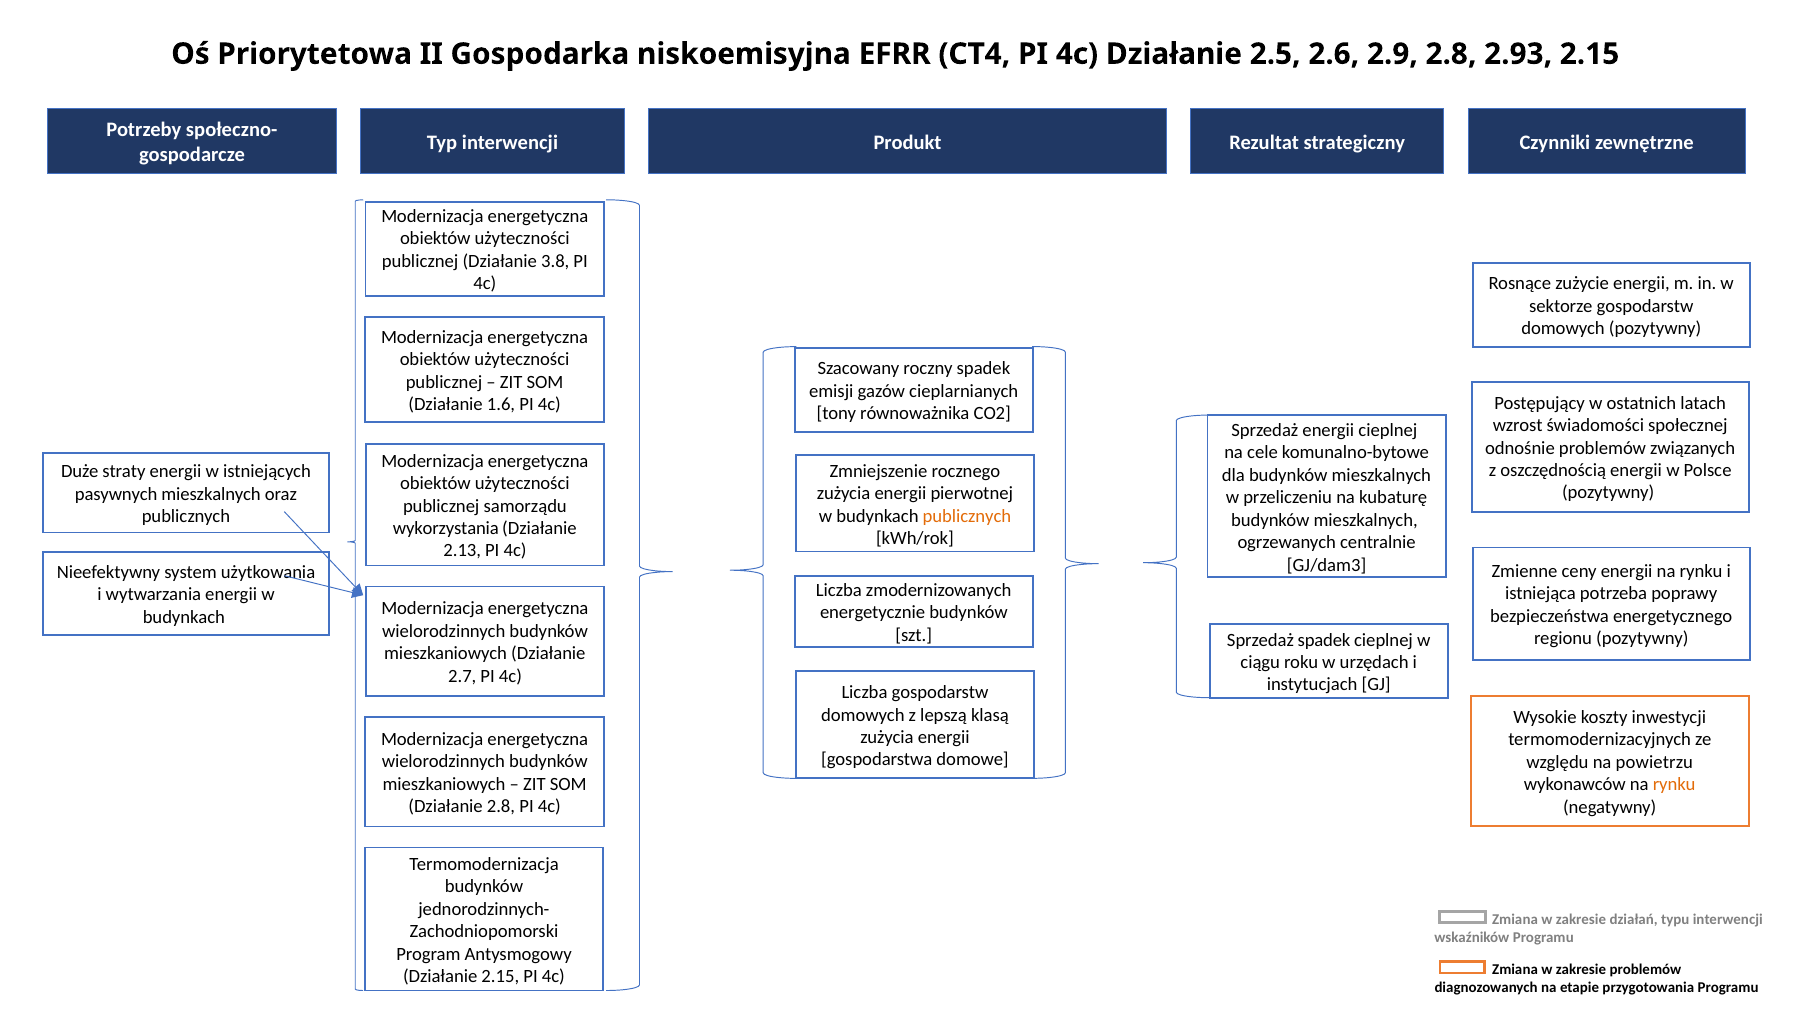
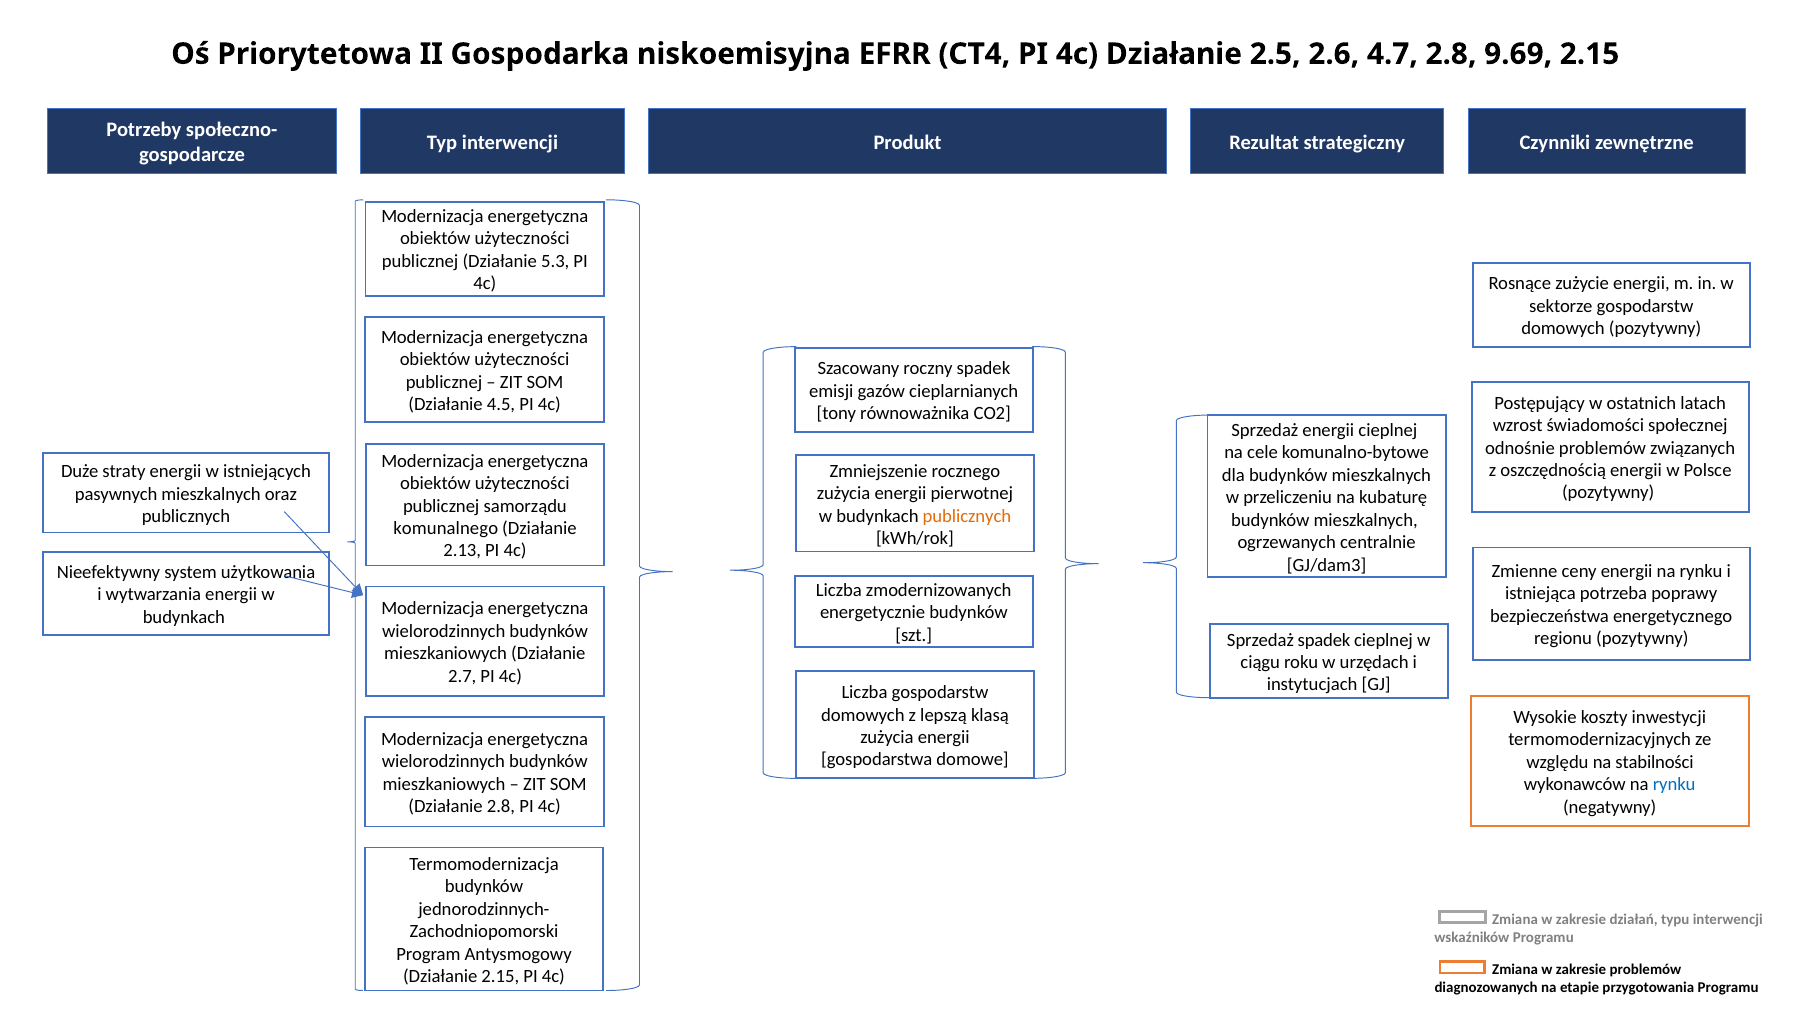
2.9: 2.9 -> 4.7
2.93: 2.93 -> 9.69
3.8: 3.8 -> 5.3
1.6: 1.6 -> 4.5
wykorzystania: wykorzystania -> komunalnego
powietrzu: powietrzu -> stabilności
rynku at (1674, 784) colour: orange -> blue
